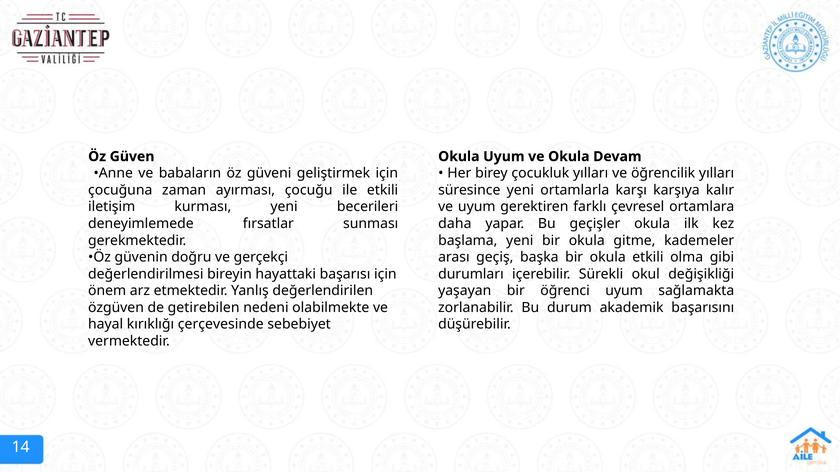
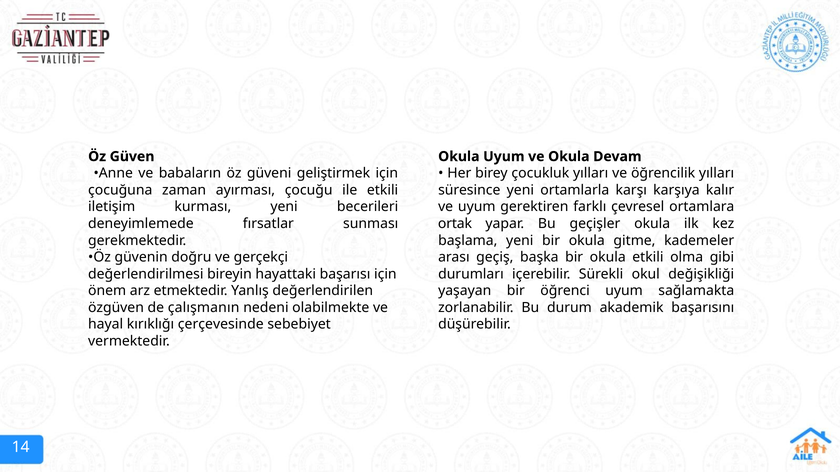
daha: daha -> ortak
getirebilen: getirebilen -> çalışmanın
